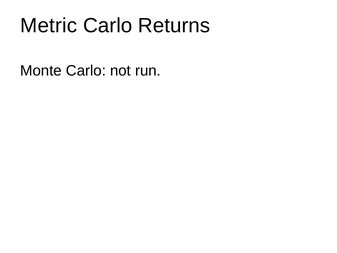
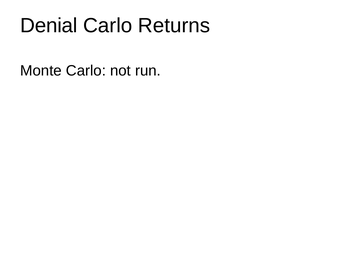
Metric: Metric -> Denial
